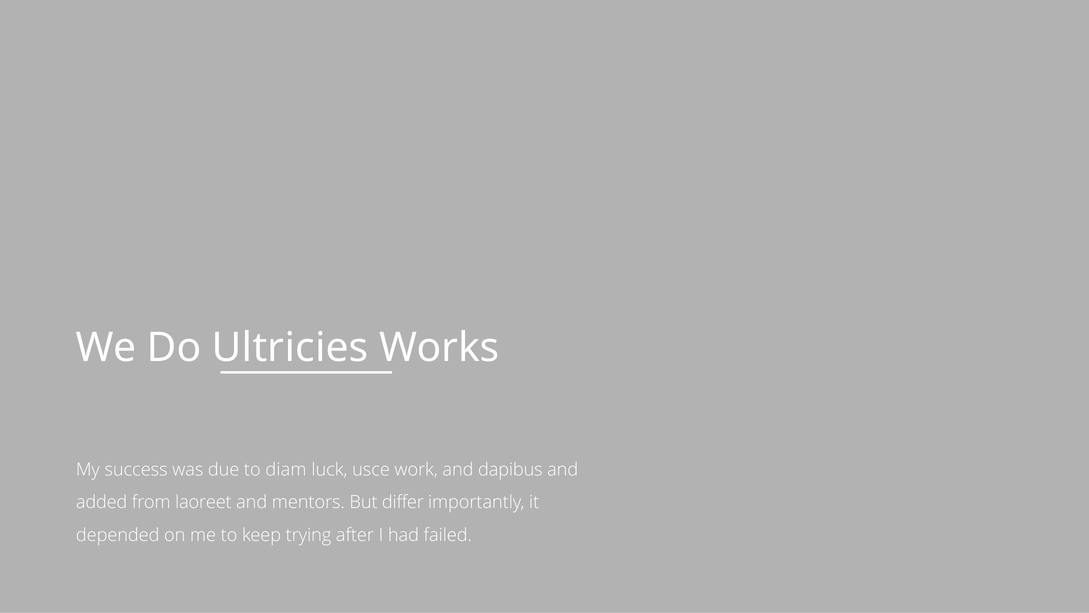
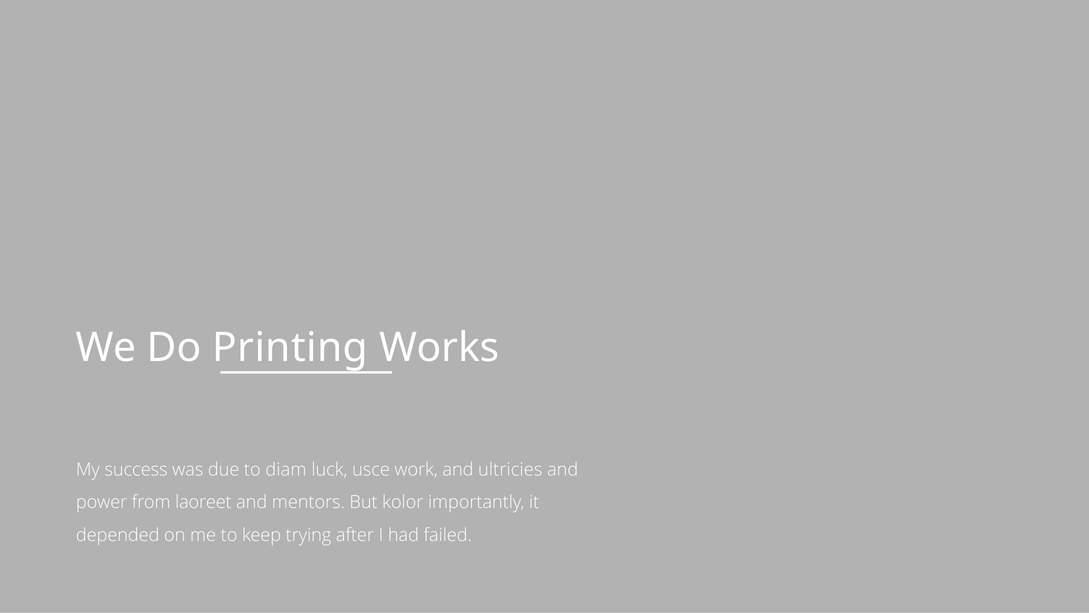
Ultricies: Ultricies -> Printing
dapibus: dapibus -> ultricies
added: added -> power
differ: differ -> kolor
